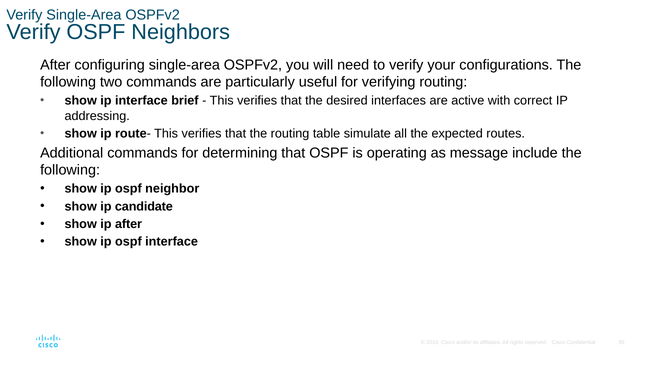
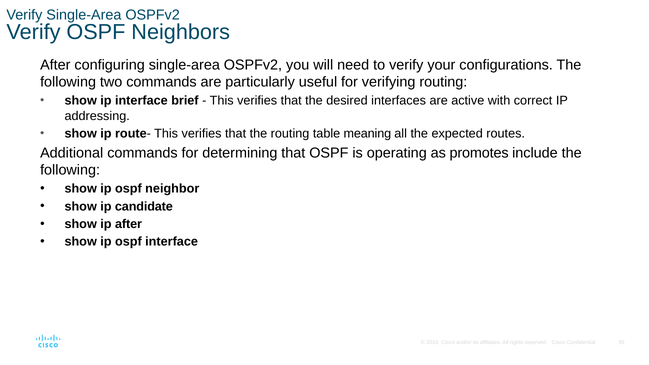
simulate: simulate -> meaning
message: message -> promotes
